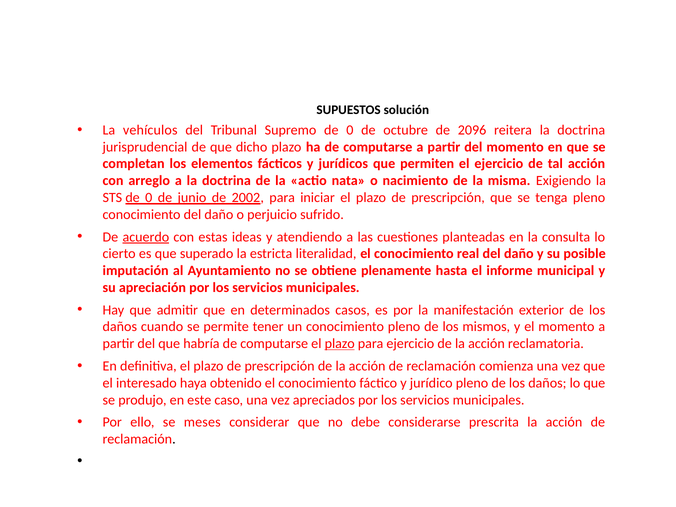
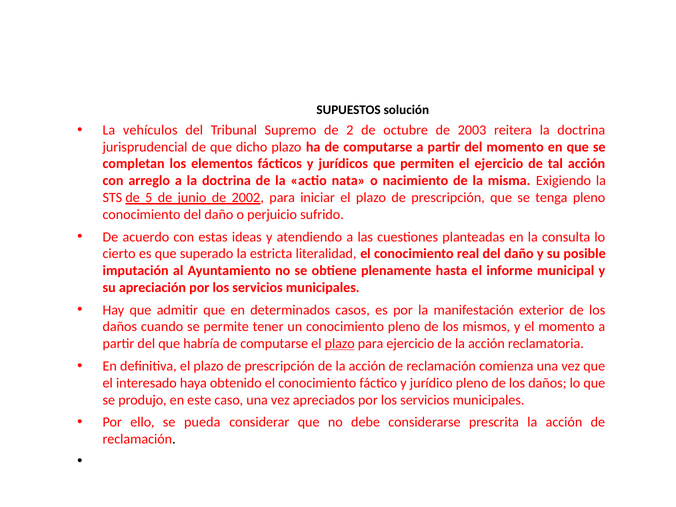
Supremo de 0: 0 -> 2
2096: 2096 -> 2003
STS de 0: 0 -> 5
acuerdo underline: present -> none
meses: meses -> pueda
